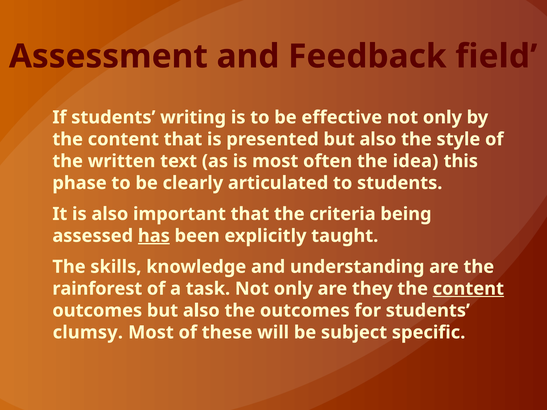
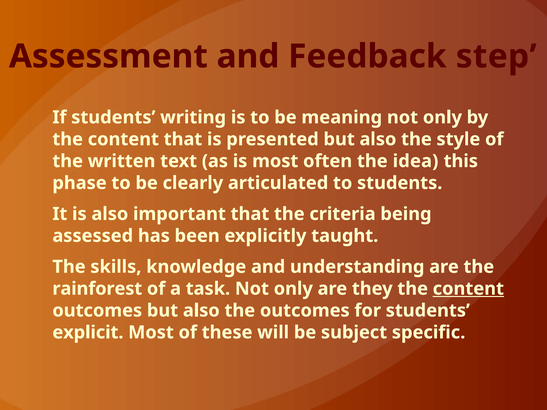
field: field -> step
effective: effective -> meaning
has underline: present -> none
clumsy: clumsy -> explicit
